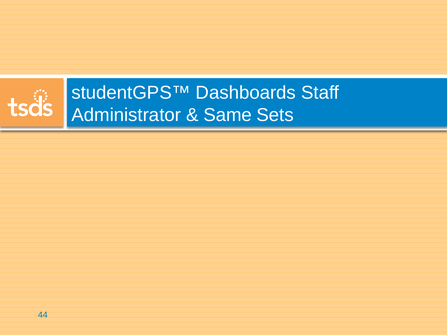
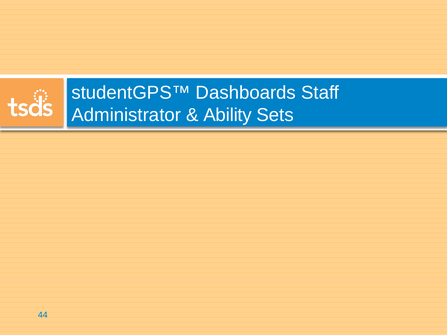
Same: Same -> Ability
